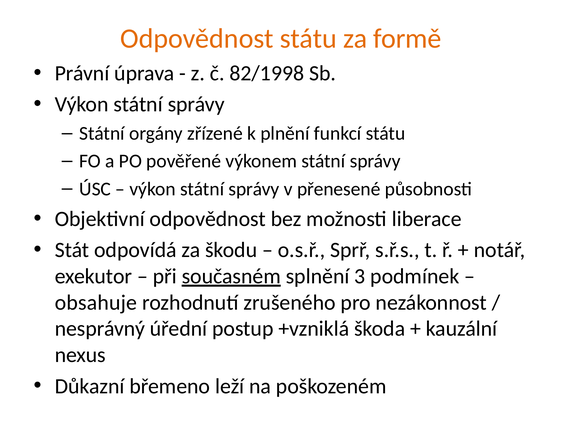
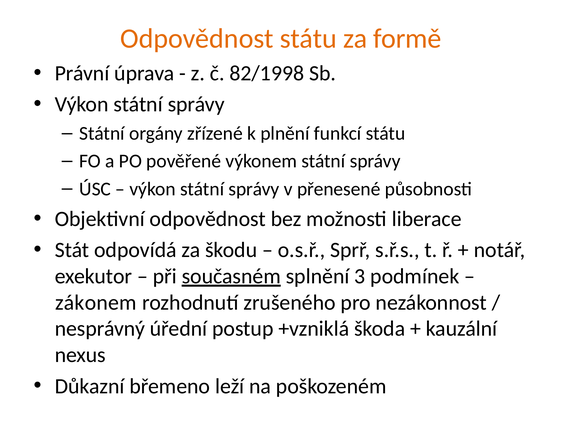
obsahuje: obsahuje -> zákonem
